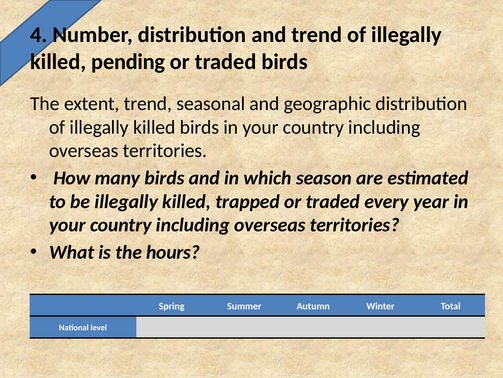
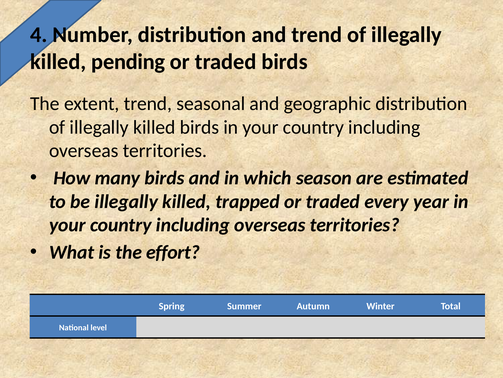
hours: hours -> effort
